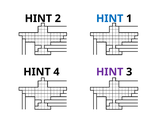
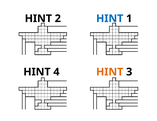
HINT at (110, 72) colour: purple -> orange
